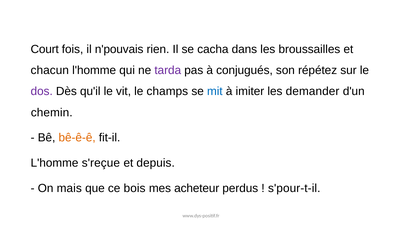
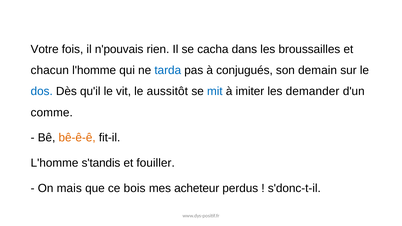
Court: Court -> Votre
tarda colour: purple -> blue
répétez: répétez -> demain
dos colour: purple -> blue
champs: champs -> aussitôt
chemin: chemin -> comme
s'reçue: s'reçue -> s'tandis
depuis: depuis -> fouiller
s'pour-t-il: s'pour-t-il -> s'donc-t-il
